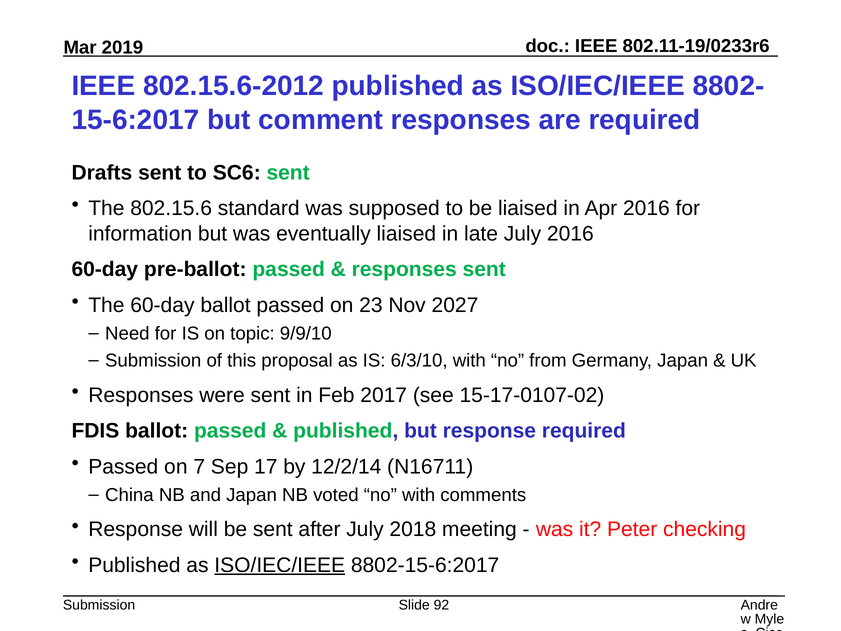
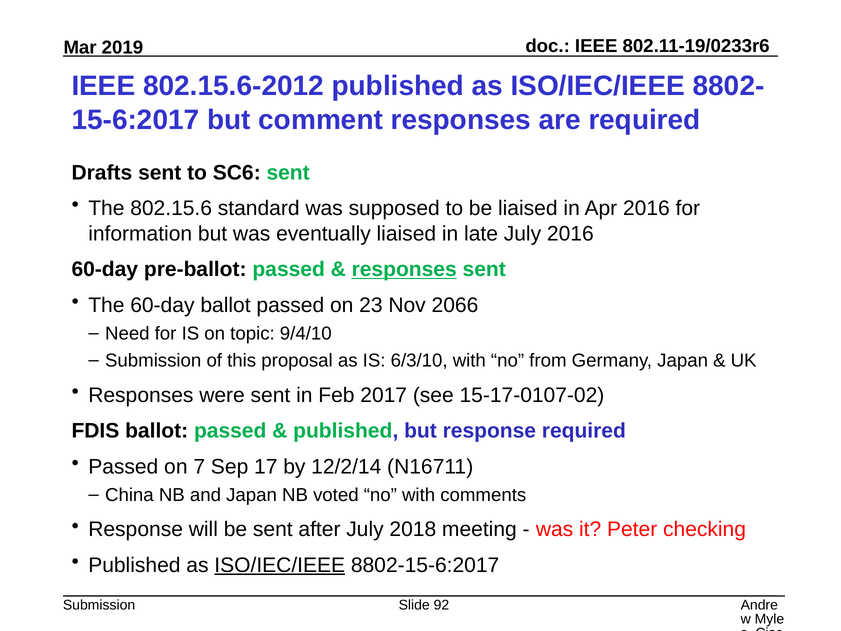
responses at (404, 269) underline: none -> present
2027: 2027 -> 2066
9/9/10: 9/9/10 -> 9/4/10
